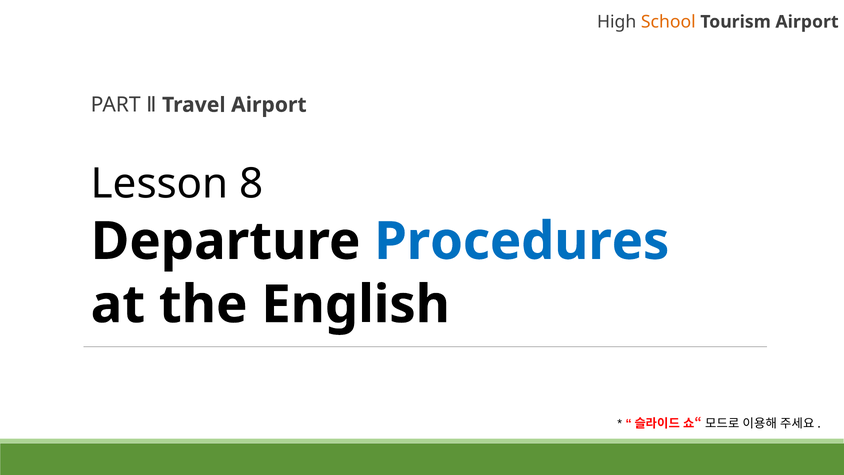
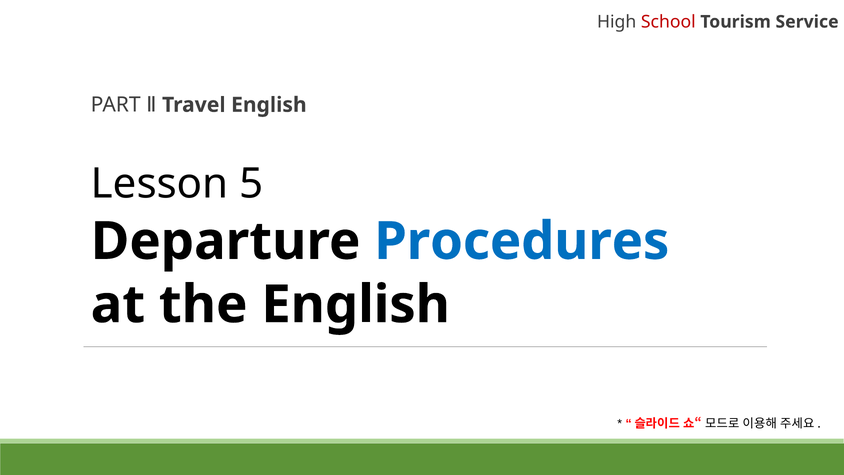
School colour: orange -> red
Tourism Airport: Airport -> Service
Travel Airport: Airport -> English
8: 8 -> 5
